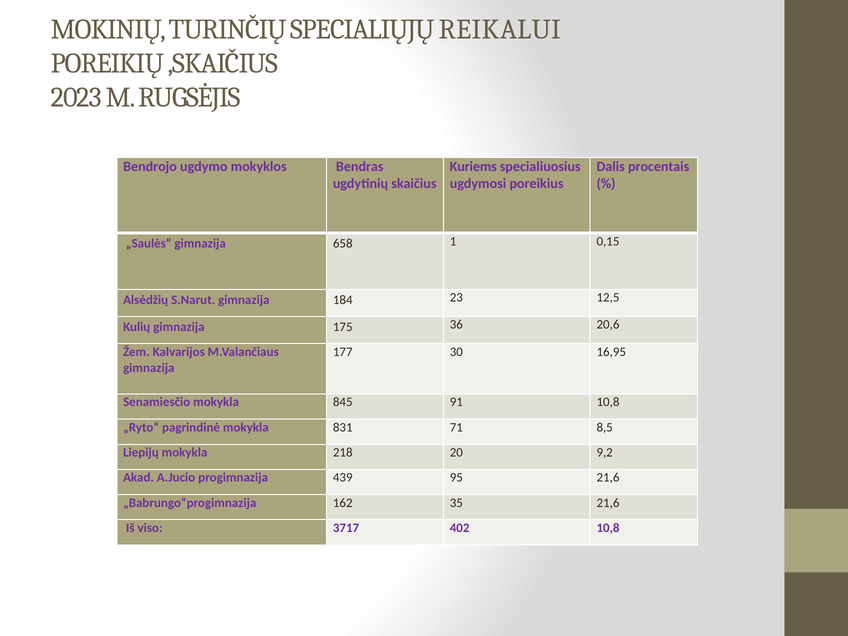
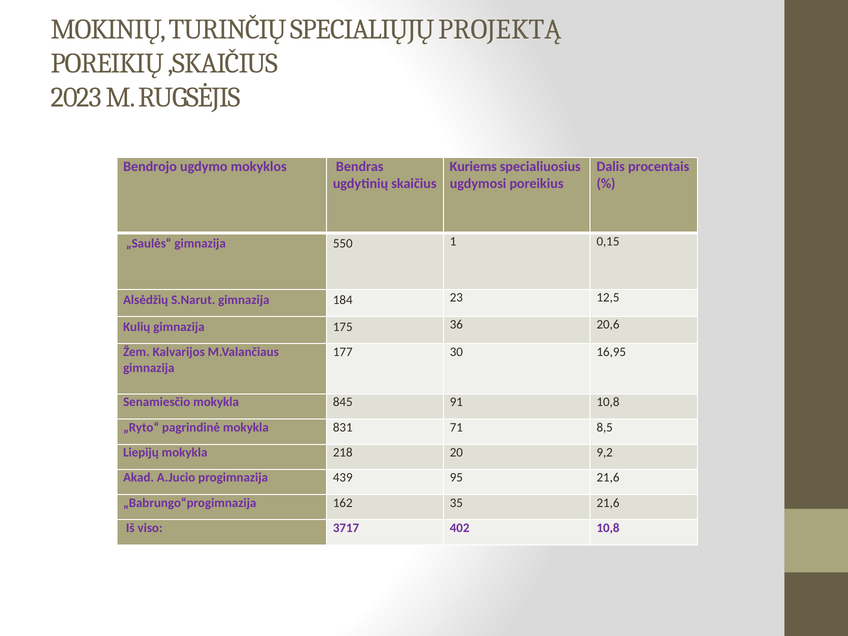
REIKALUI: REIKALUI -> PROJEKTĄ
658: 658 -> 550
